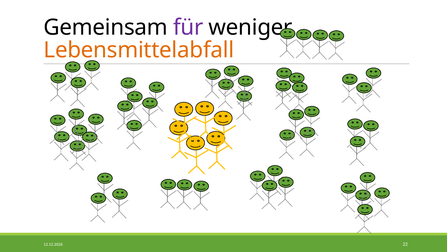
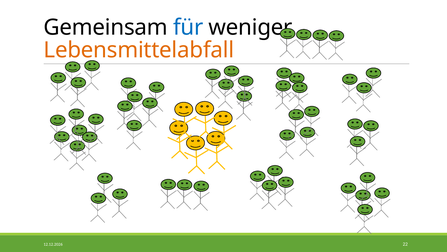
für colour: purple -> blue
